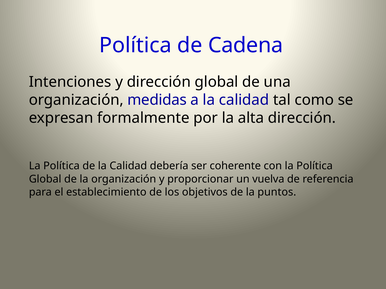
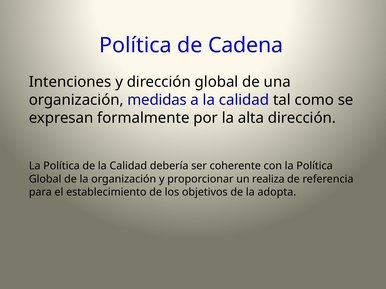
vuelva: vuelva -> realiza
puntos: puntos -> adopta
